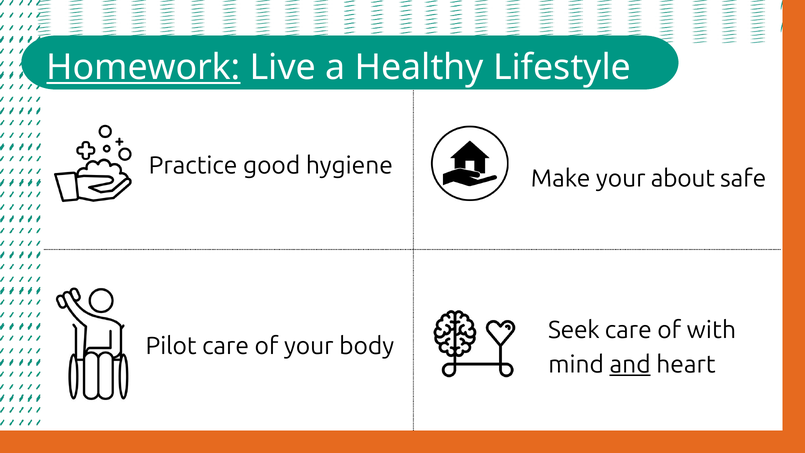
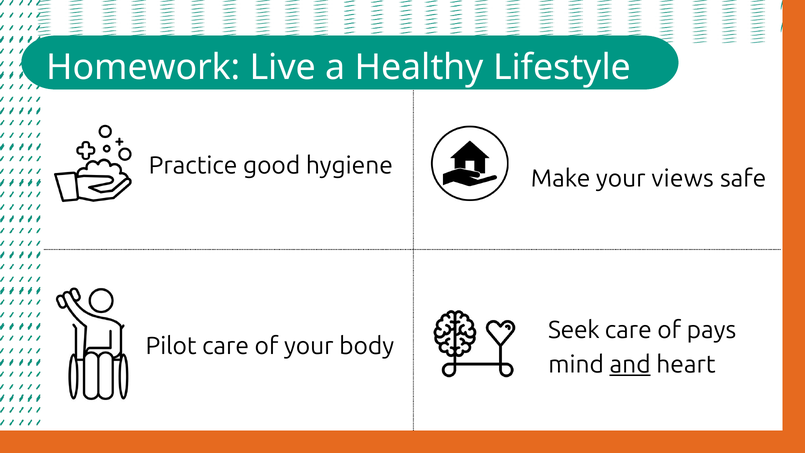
Homework underline: present -> none
about: about -> views
with: with -> pays
